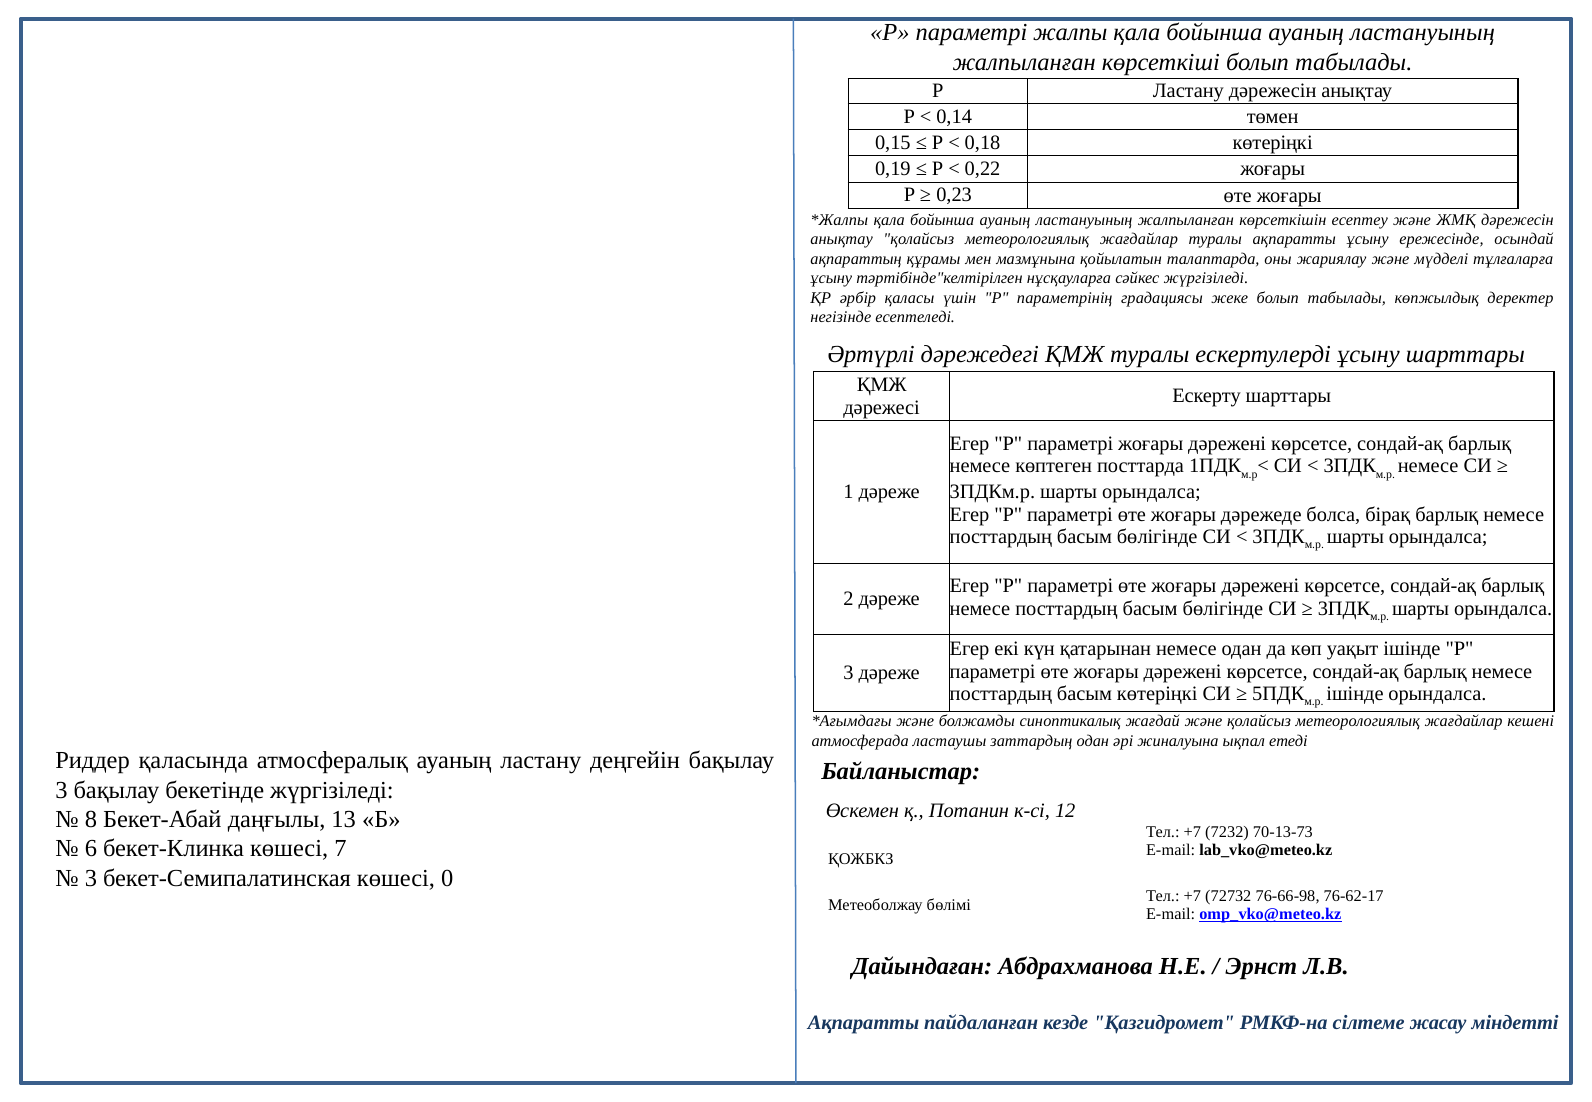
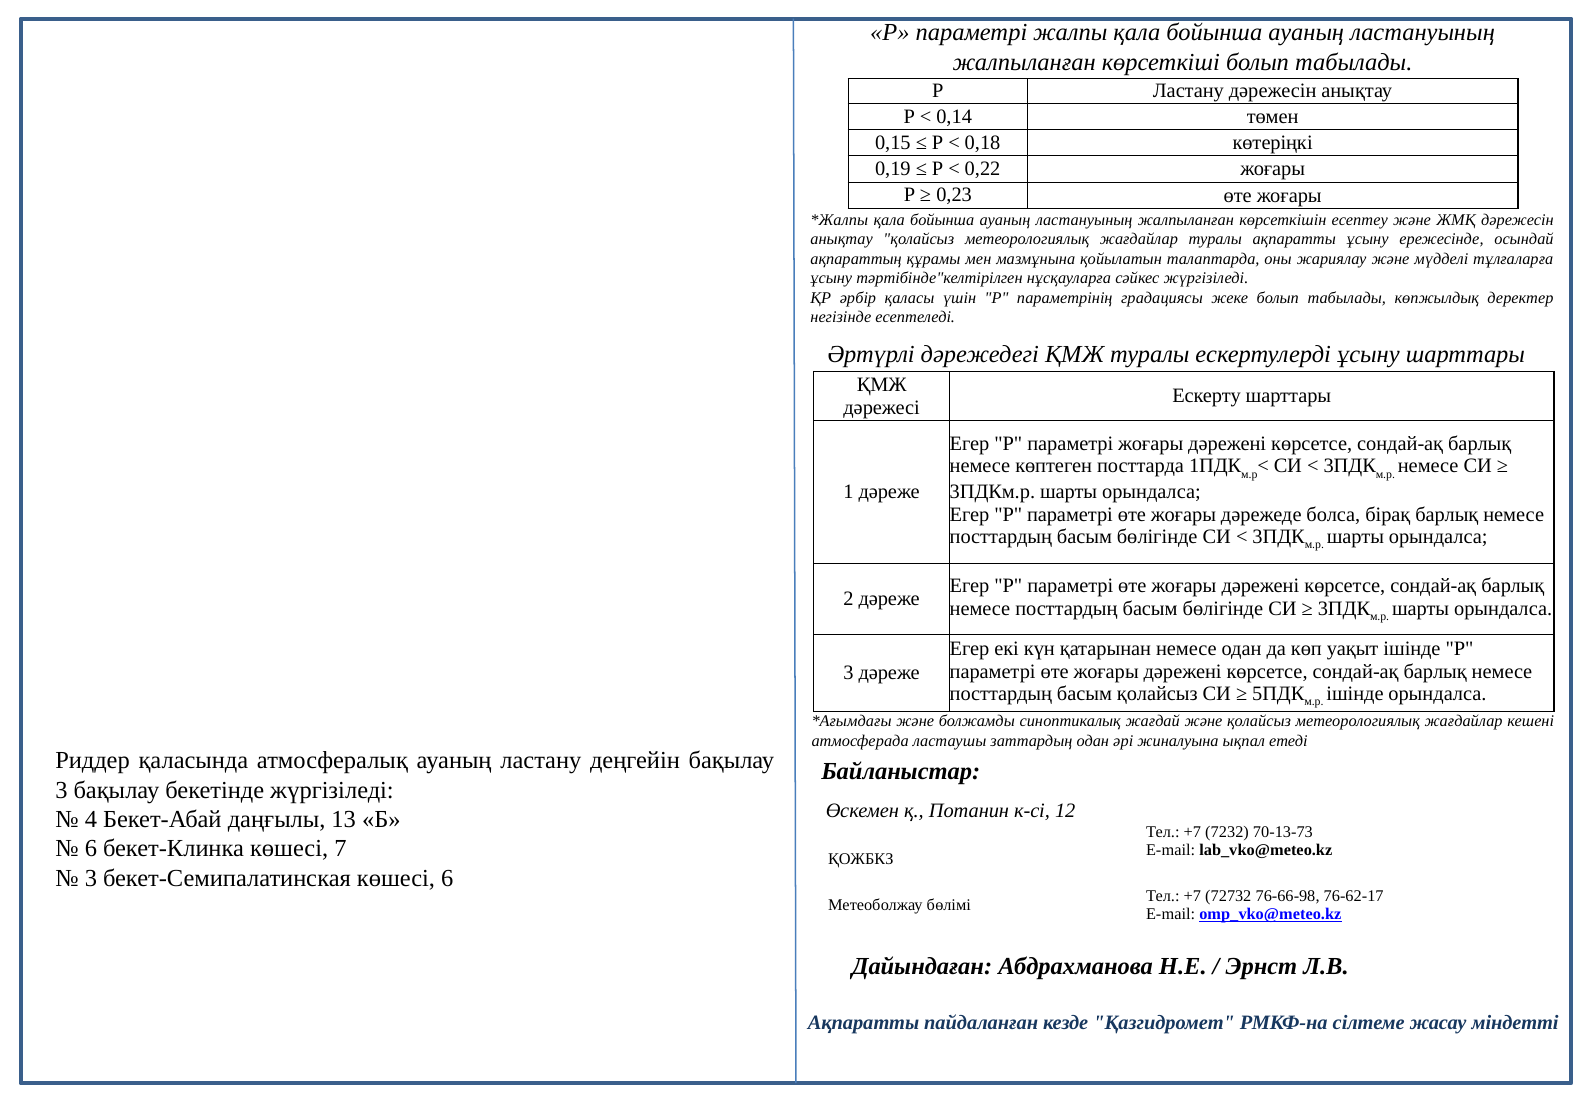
басым көтеріңкі: көтеріңкі -> қолайсыз
8: 8 -> 4
көшесі 0: 0 -> 6
